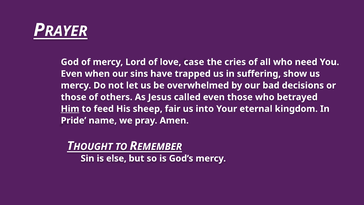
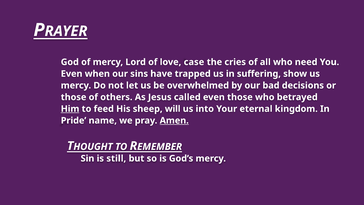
fair: fair -> will
Amen underline: none -> present
else: else -> still
